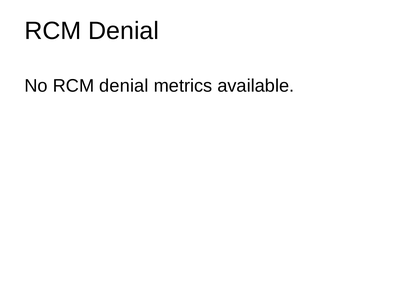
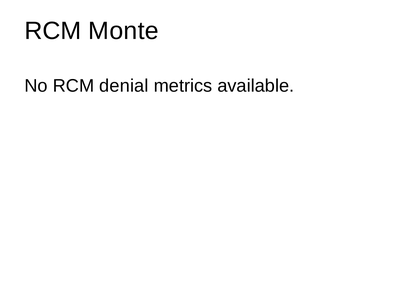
Denial at (124, 31): Denial -> Monte
